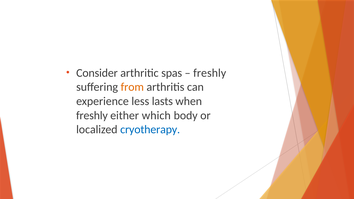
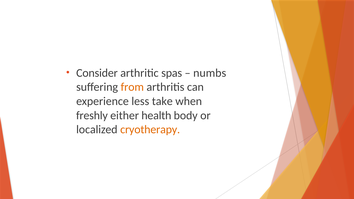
freshly at (210, 73): freshly -> numbs
lasts: lasts -> take
which: which -> health
cryotherapy colour: blue -> orange
